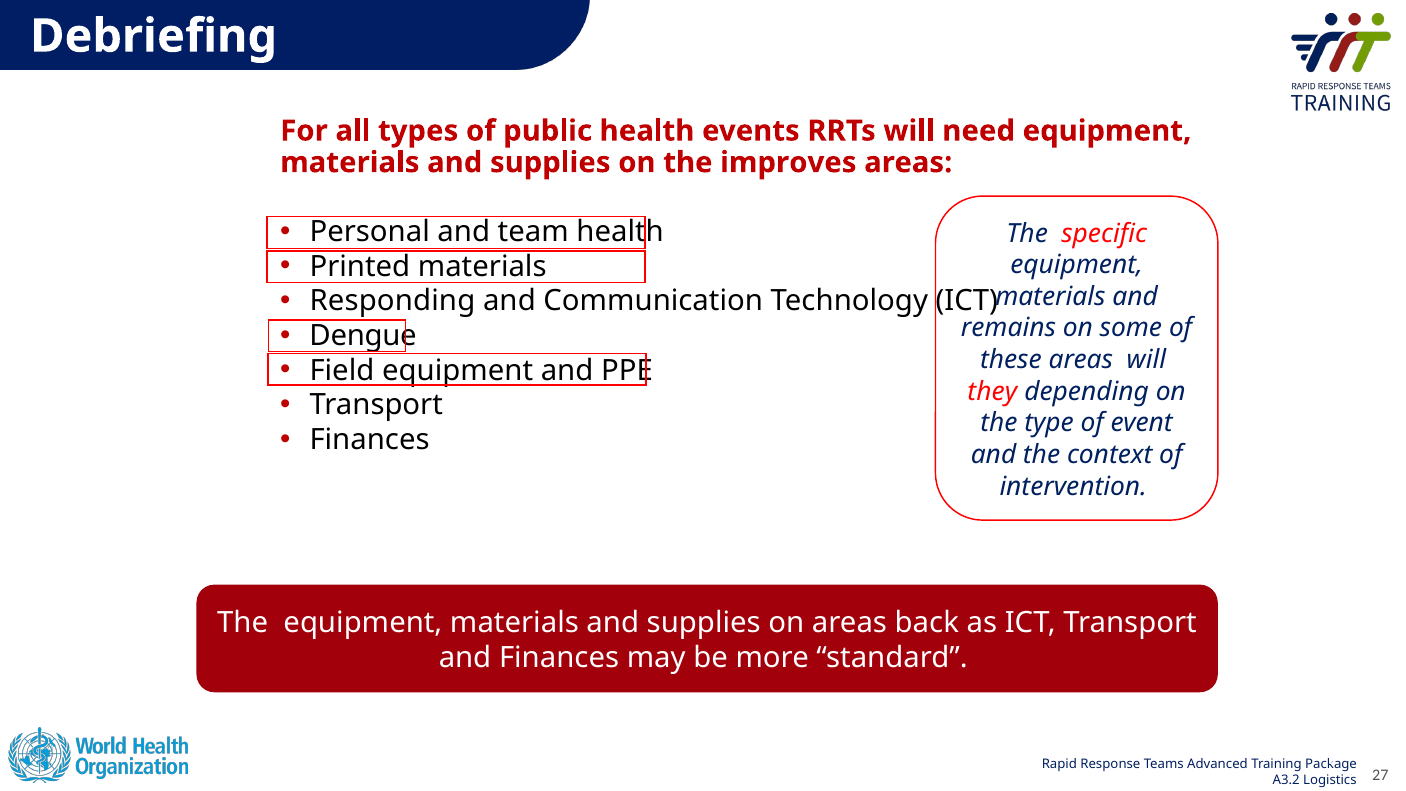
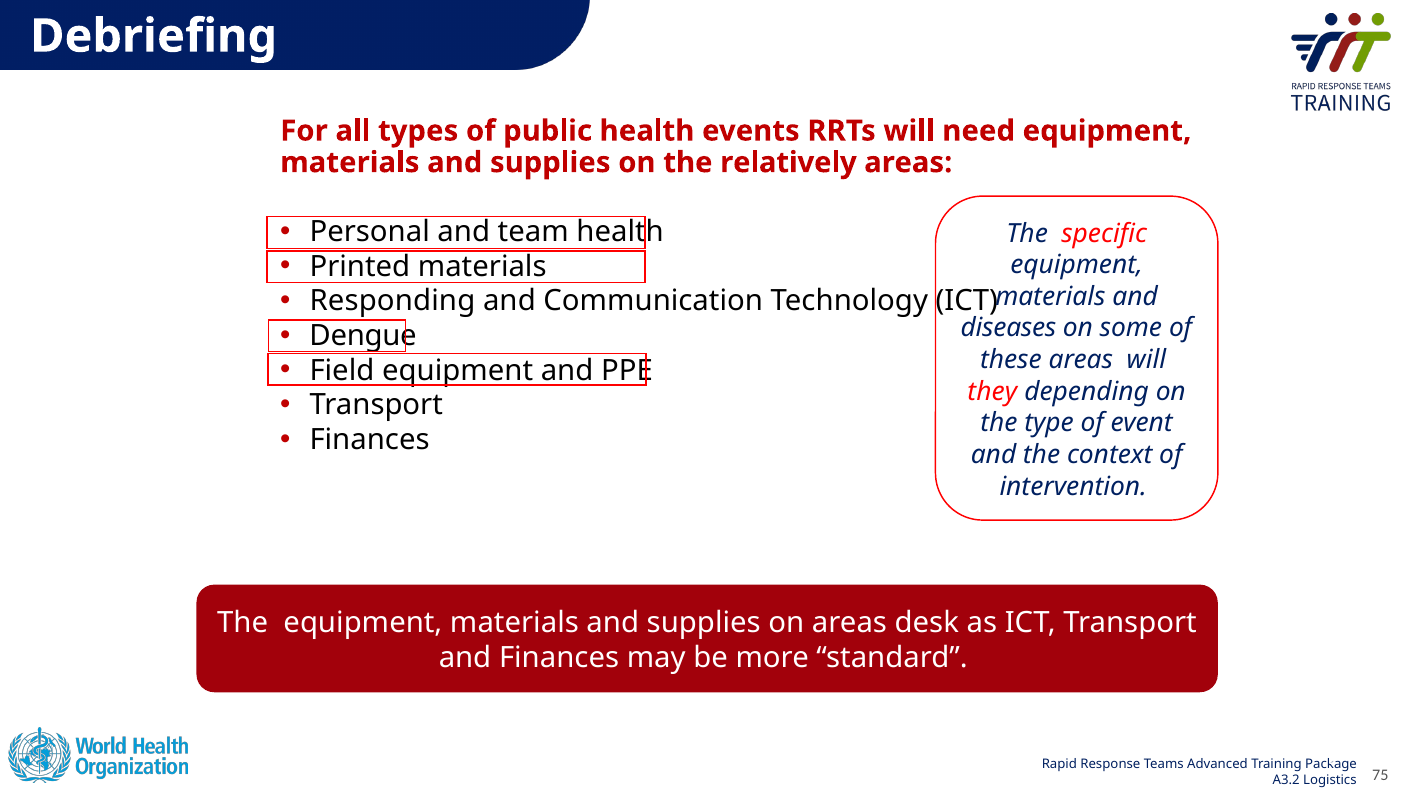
improves: improves -> relatively
remains: remains -> diseases
back: back -> desk
27: 27 -> 75
